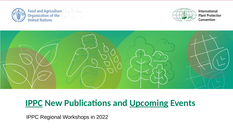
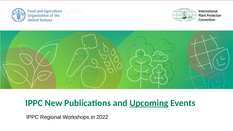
IPPC at (34, 103) underline: present -> none
